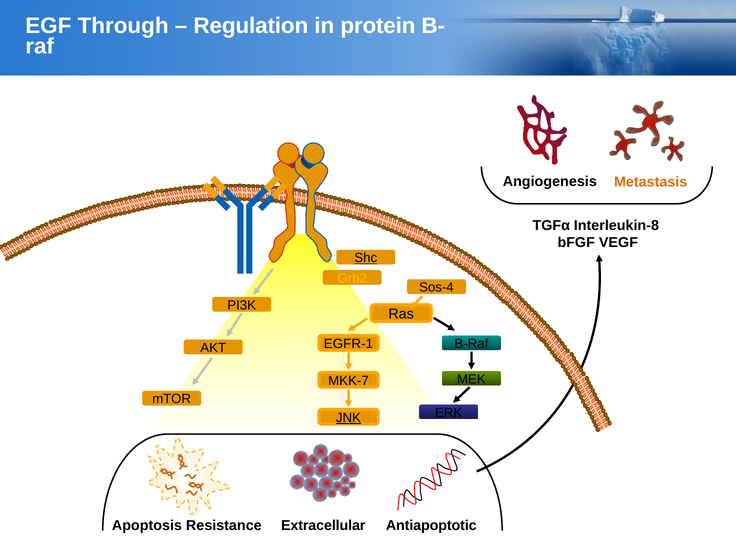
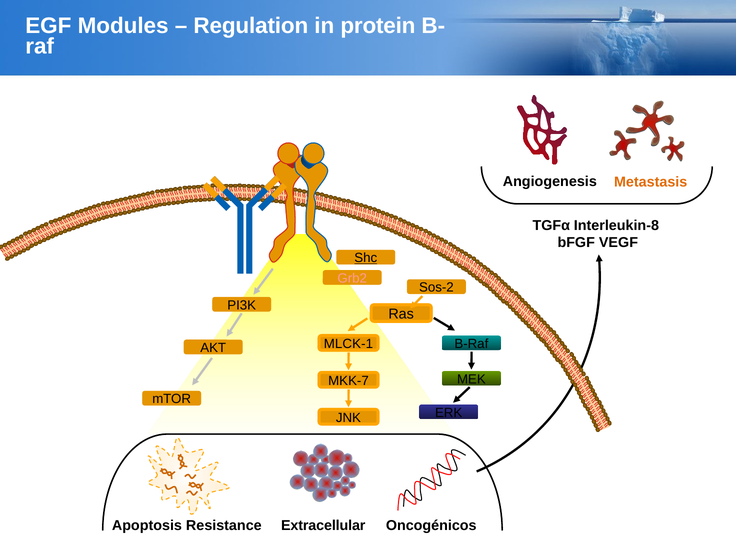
Through: Through -> Modules
Grb2 colour: yellow -> pink
Sos-4: Sos-4 -> Sos-2
EGFR-1: EGFR-1 -> MLCK-1
JNK underline: present -> none
Antiapoptotic: Antiapoptotic -> Oncogénicos
